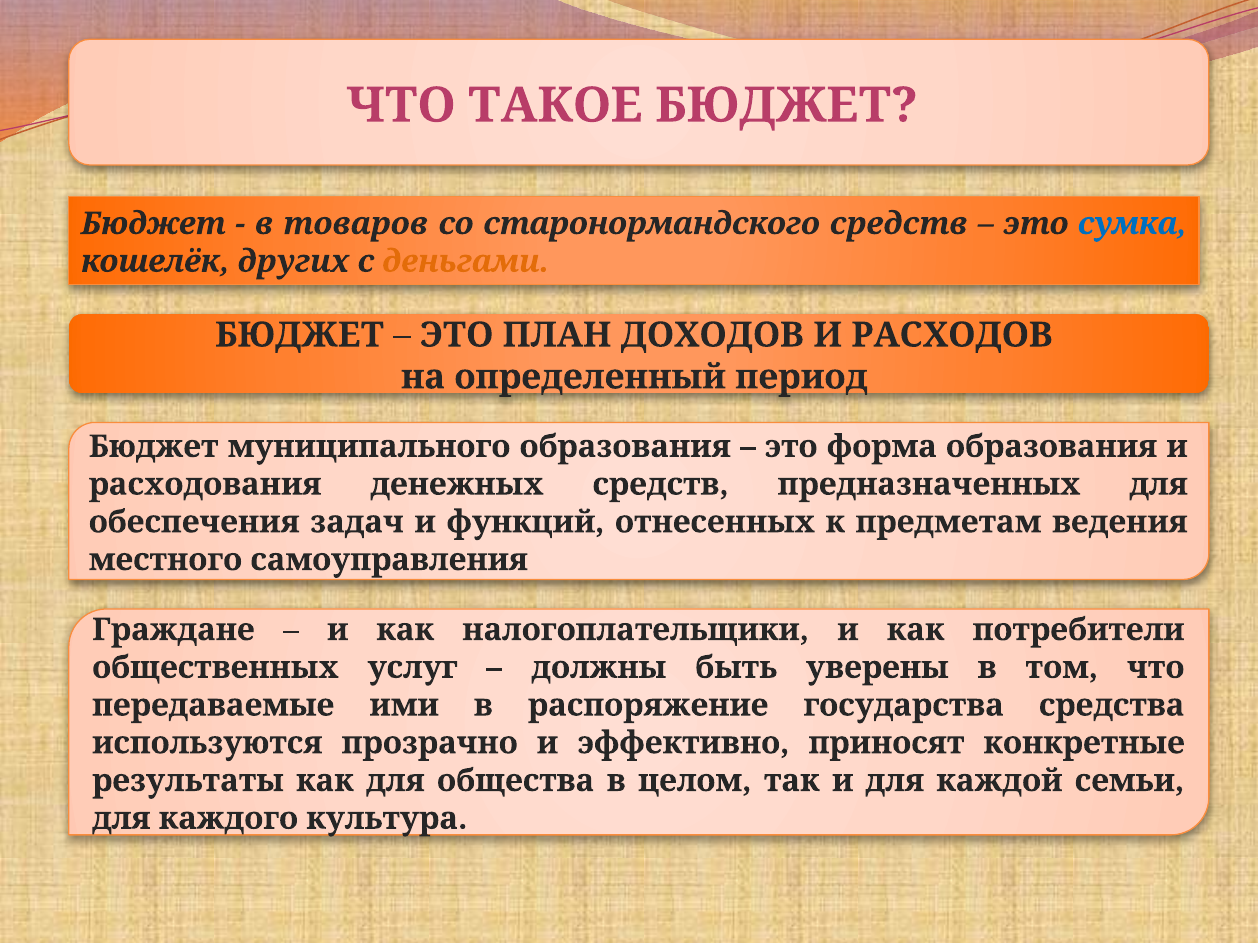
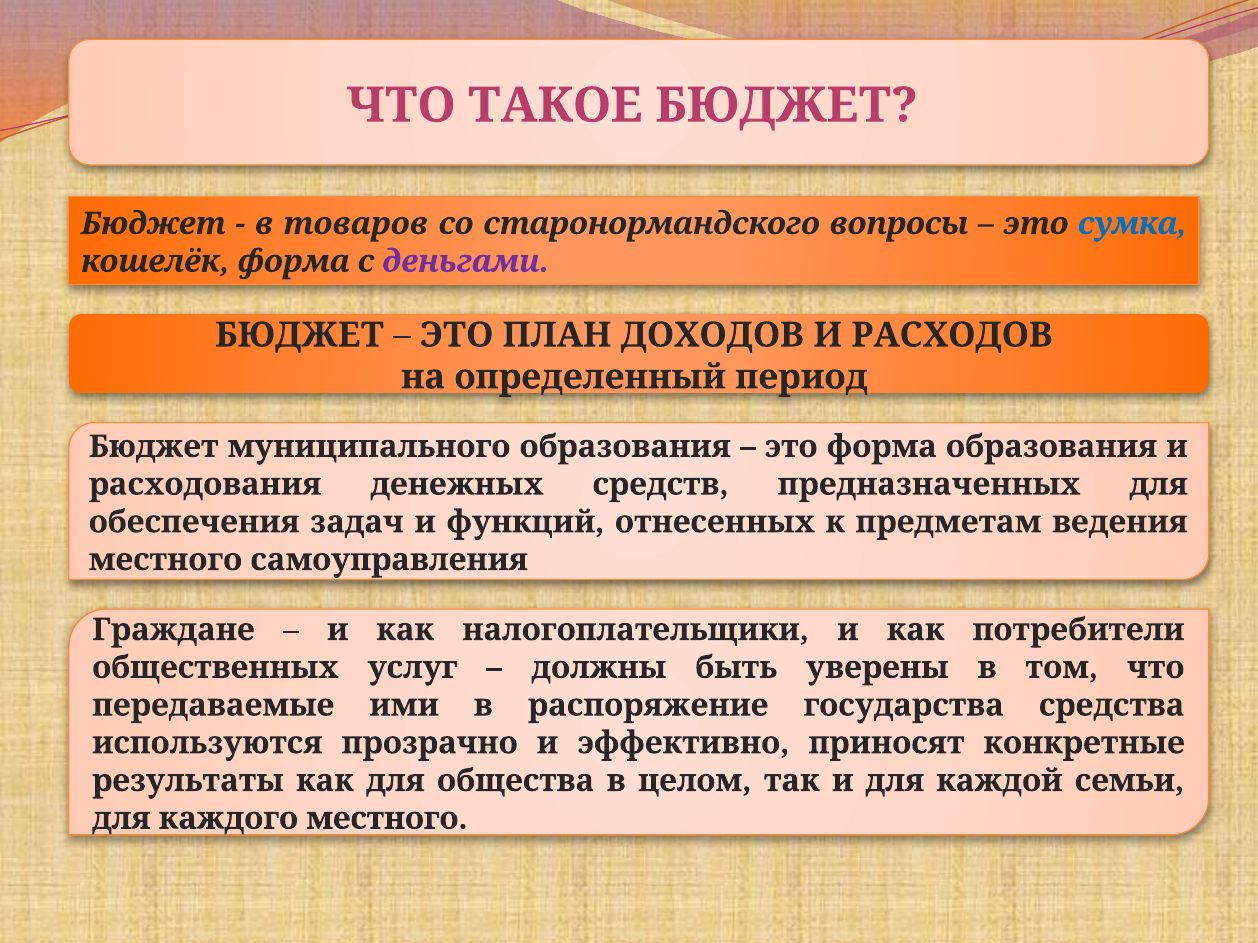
старонормандского средств: средств -> вопросы
кошелёк других: других -> форма
деньгами colour: orange -> purple
каждого культура: культура -> местного
